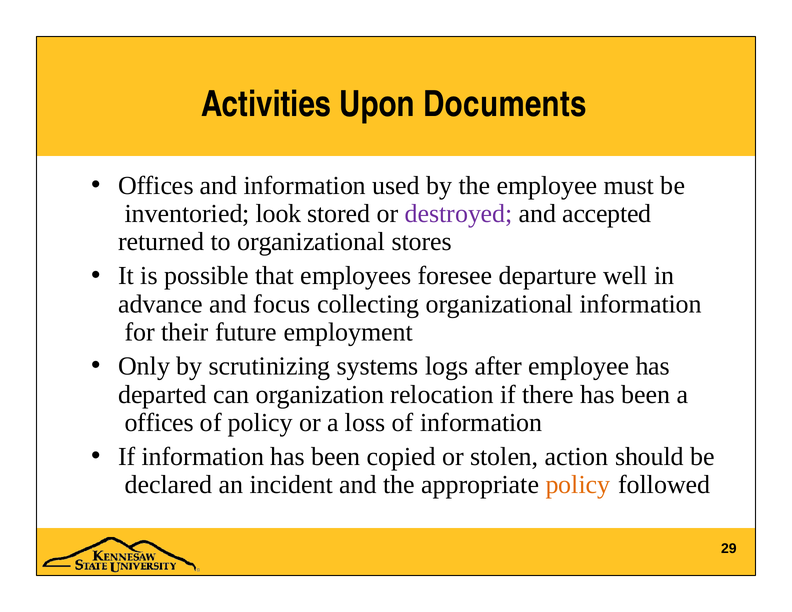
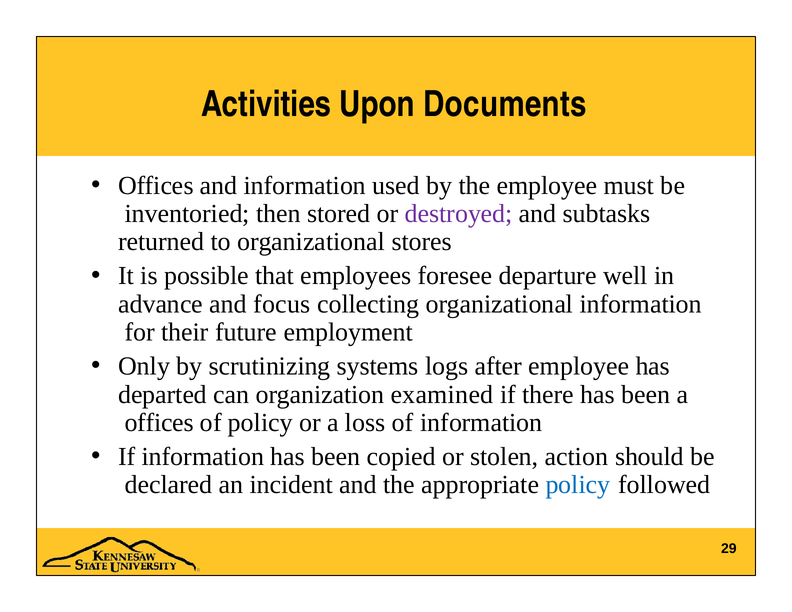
look: look -> then
accepted: accepted -> subtasks
relocation: relocation -> examined
policy at (578, 485) colour: orange -> blue
